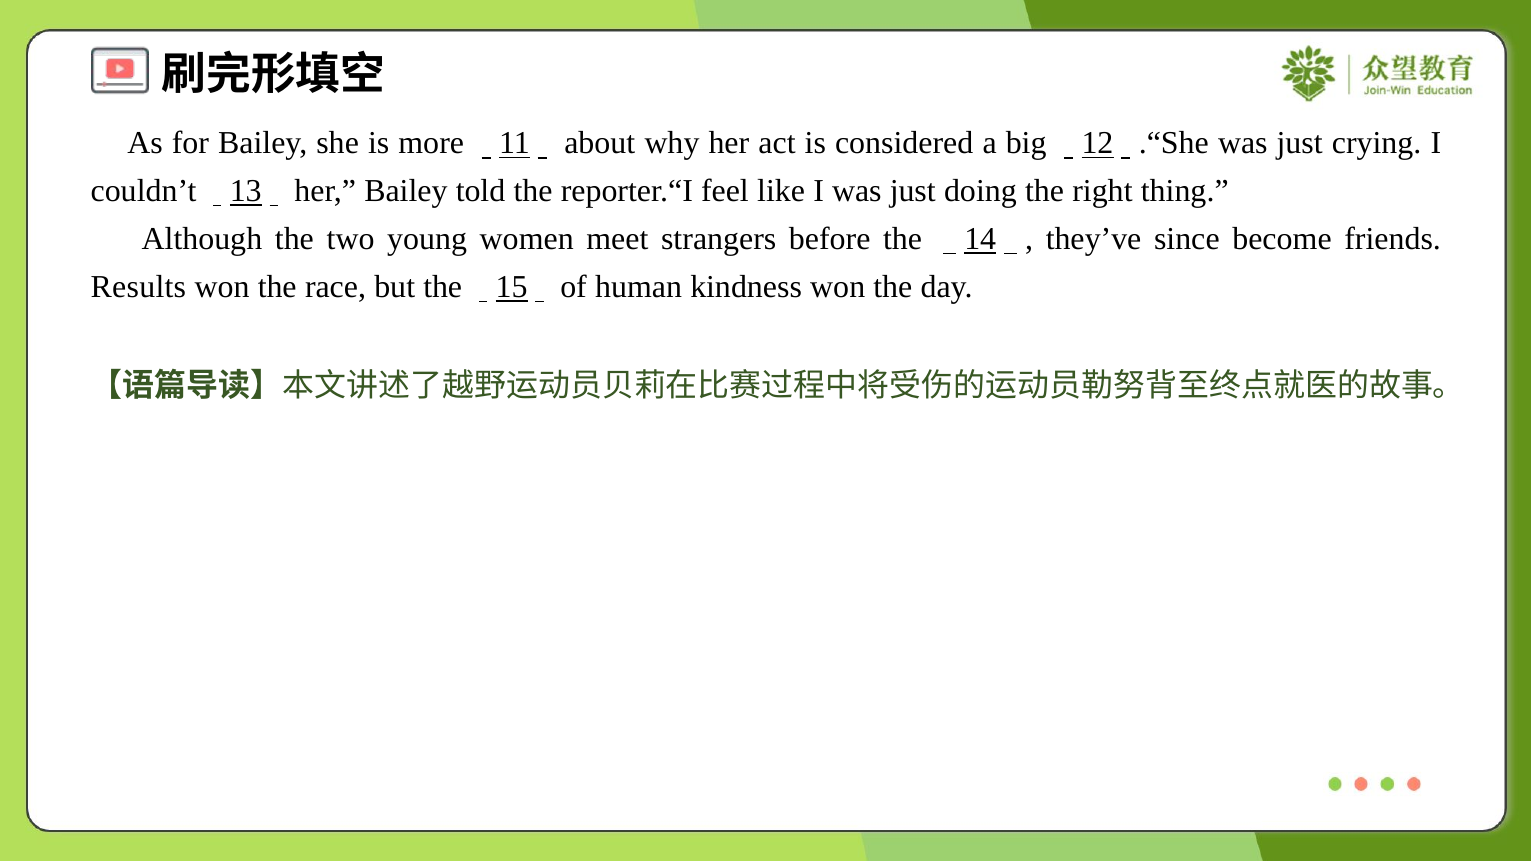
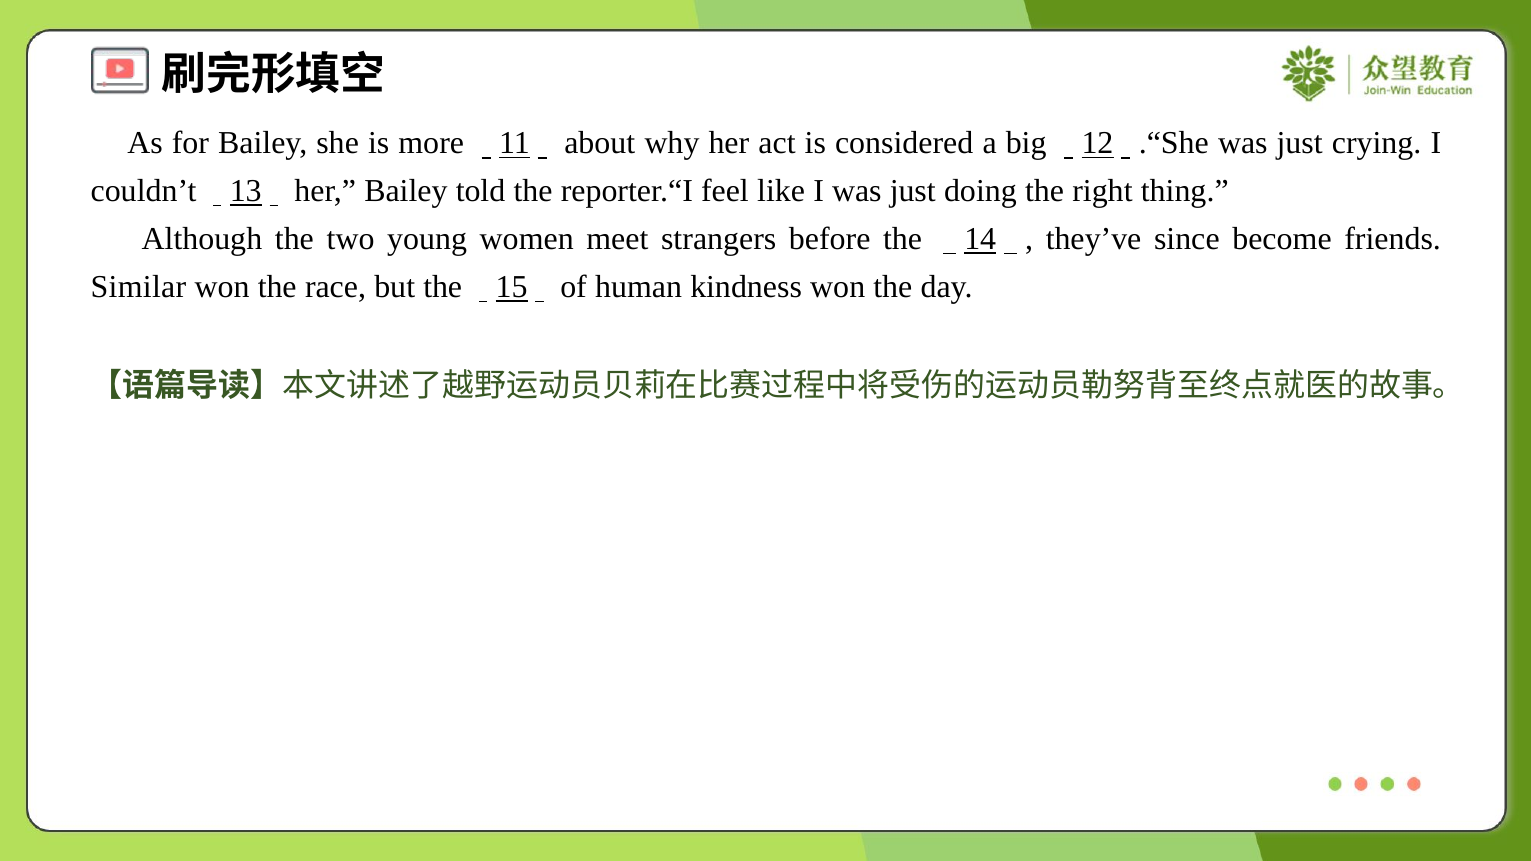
Results: Results -> Similar
